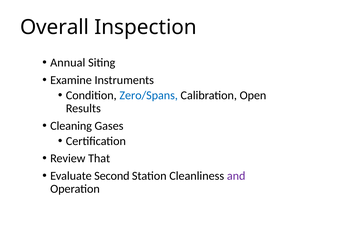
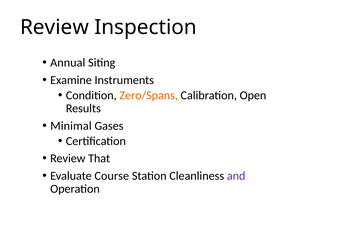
Overall at (54, 27): Overall -> Review
Zero/Spans colour: blue -> orange
Cleaning: Cleaning -> Minimal
Second: Second -> Course
